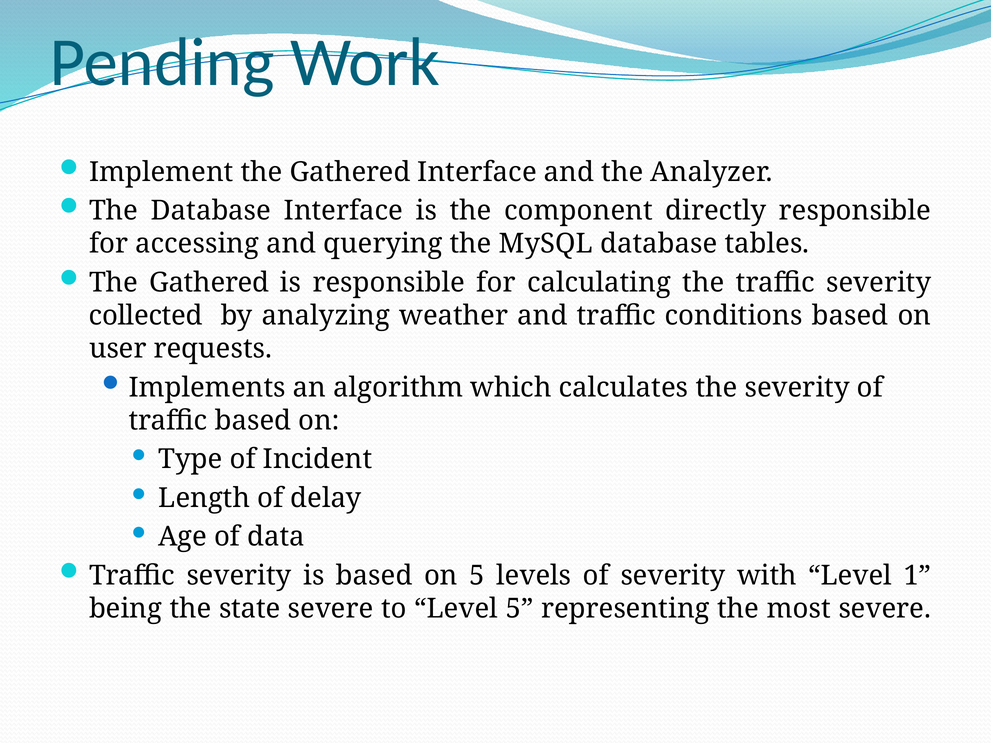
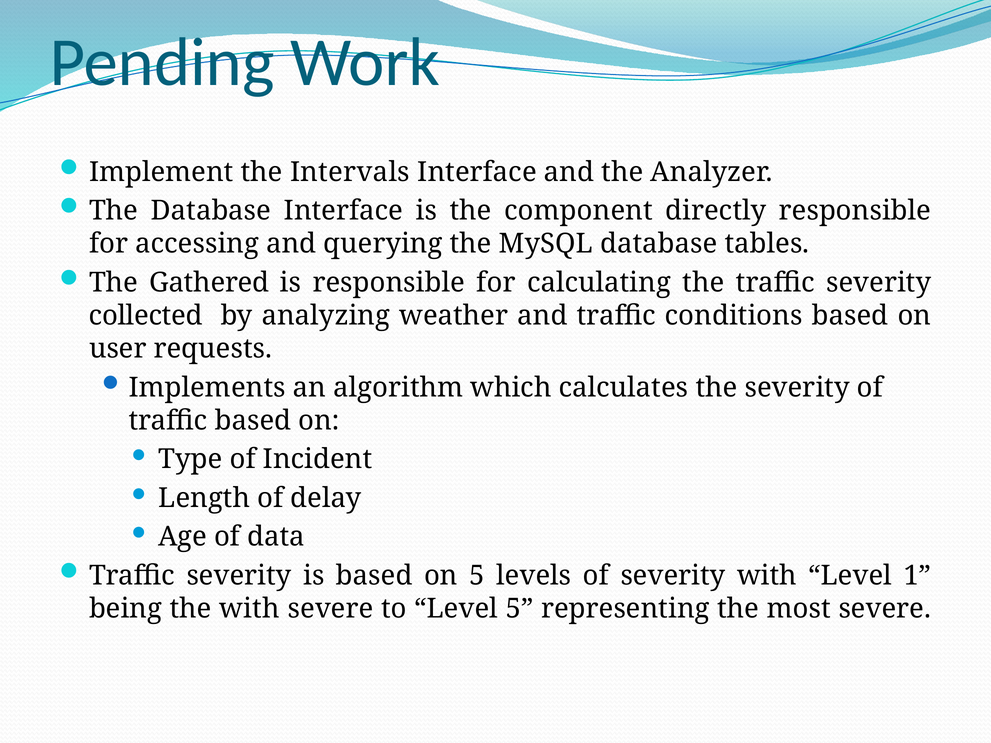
Implement the Gathered: Gathered -> Intervals
the state: state -> with
